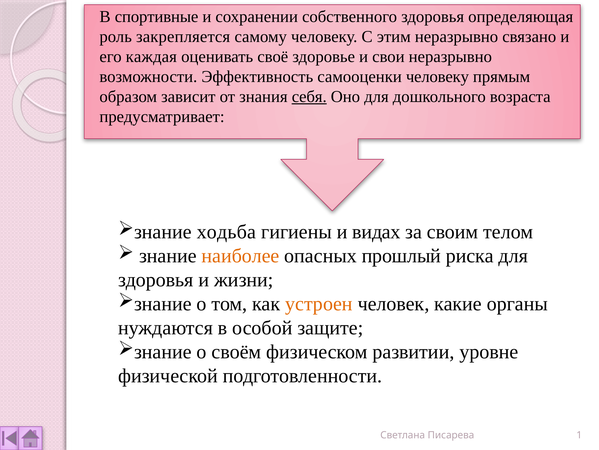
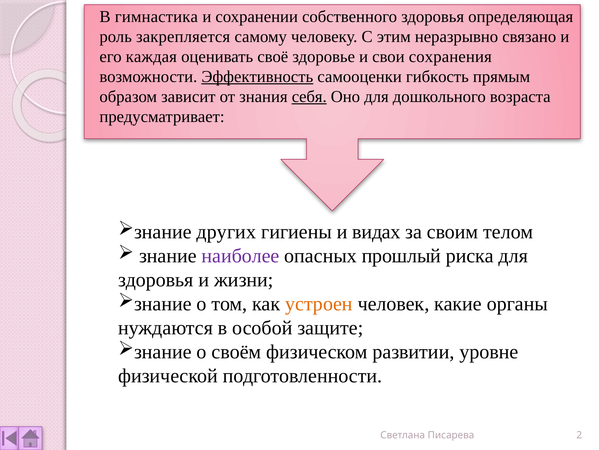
спортивные: спортивные -> гимнастика
свои неразрывно: неразрывно -> сохранения
Эффективность underline: none -> present
самооценки человеку: человеку -> гибкость
ходьба: ходьба -> других
наиболее colour: orange -> purple
1: 1 -> 2
